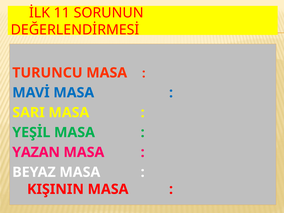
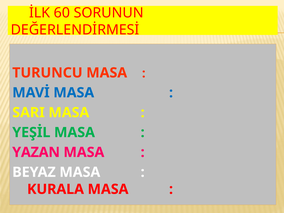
11: 11 -> 60
KIŞININ: KIŞININ -> KURALA
